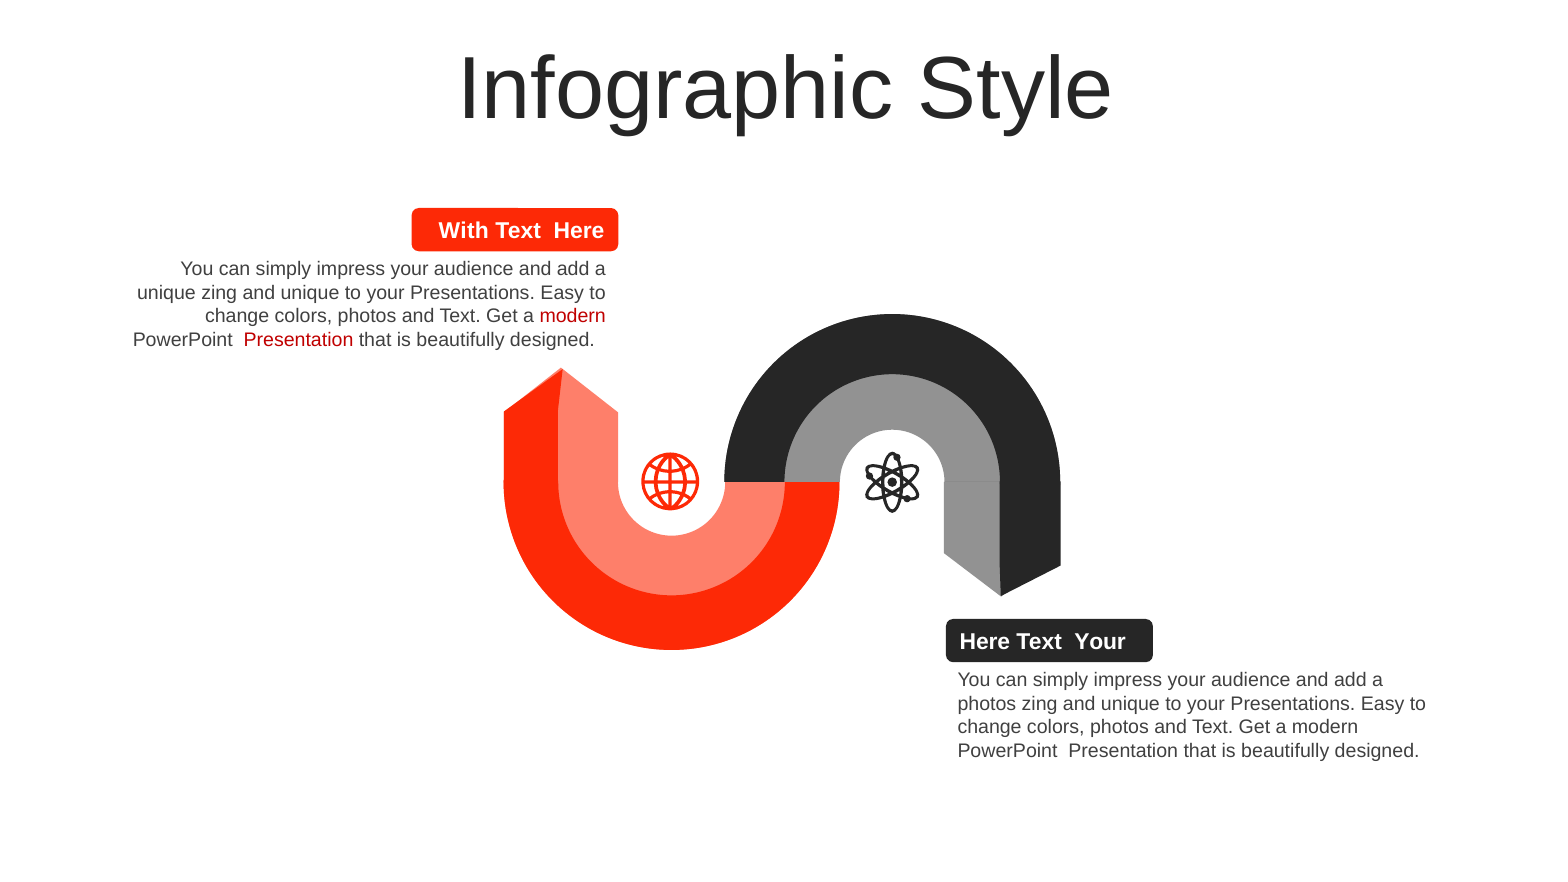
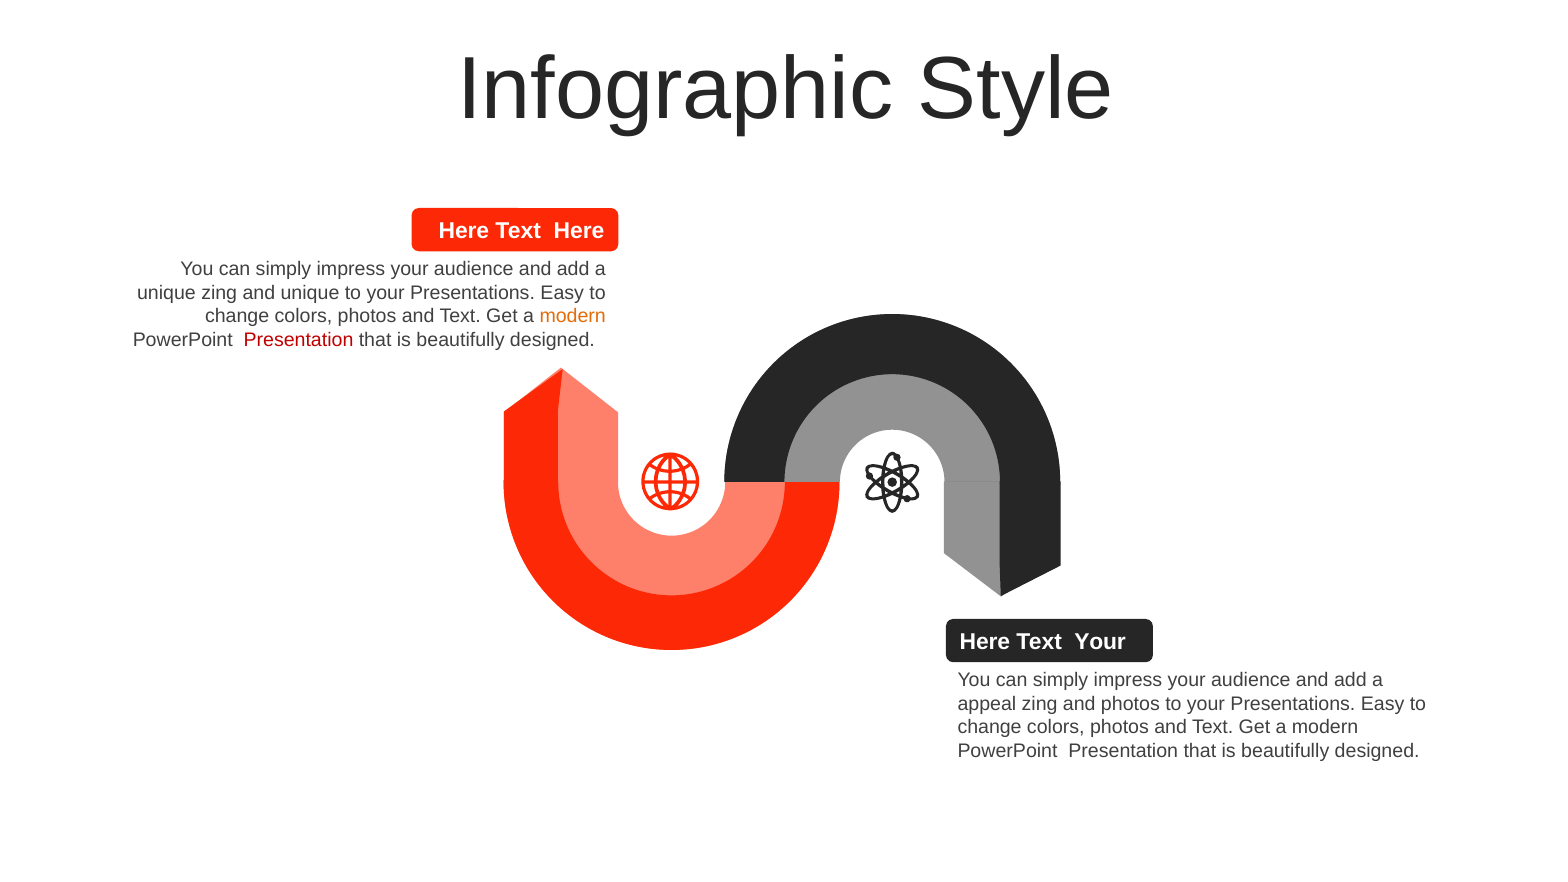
With at (464, 231): With -> Here
modern at (573, 316) colour: red -> orange
photos at (987, 704): photos -> appeal
unique at (1130, 704): unique -> photos
